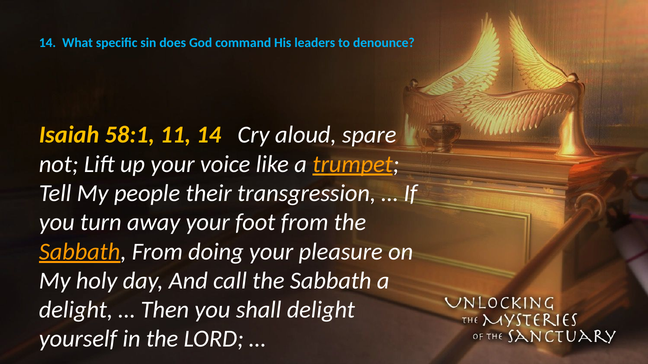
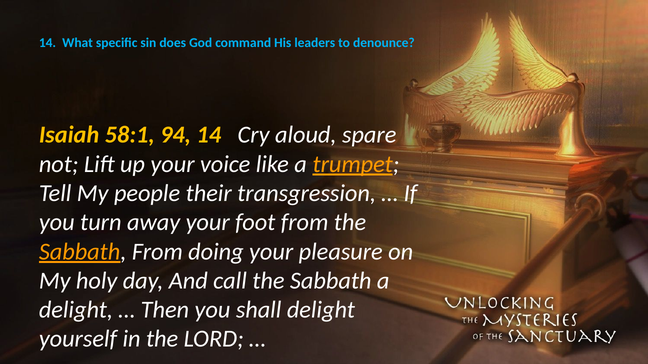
11: 11 -> 94
